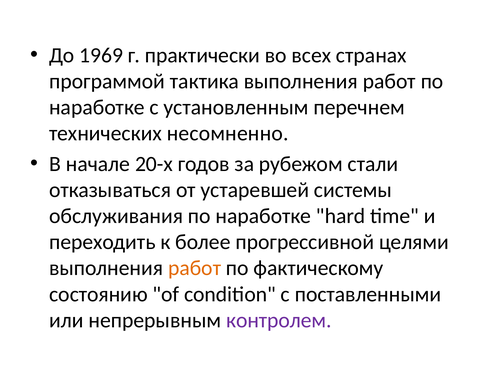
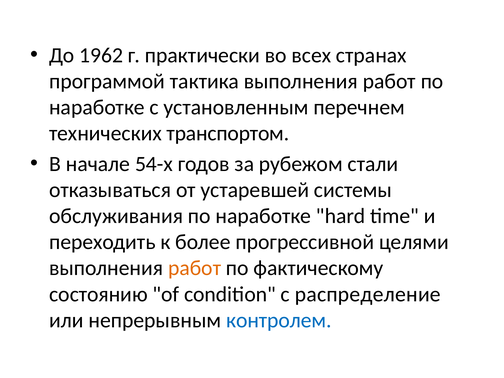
1969: 1969 -> 1962
несомненно: несомненно -> транспортом
20-х: 20-х -> 54-х
поставленными: поставленными -> распределение
контролем colour: purple -> blue
